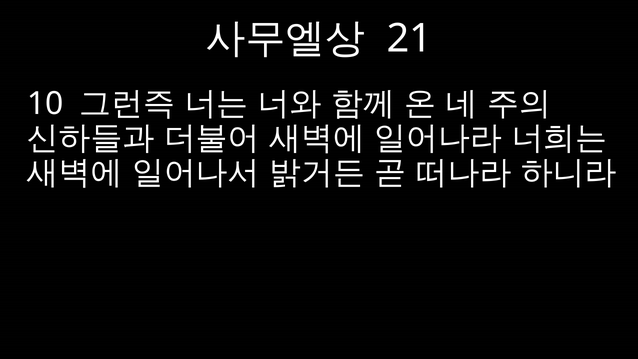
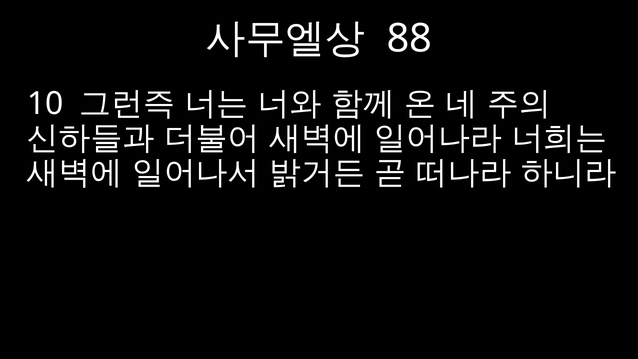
21: 21 -> 88
